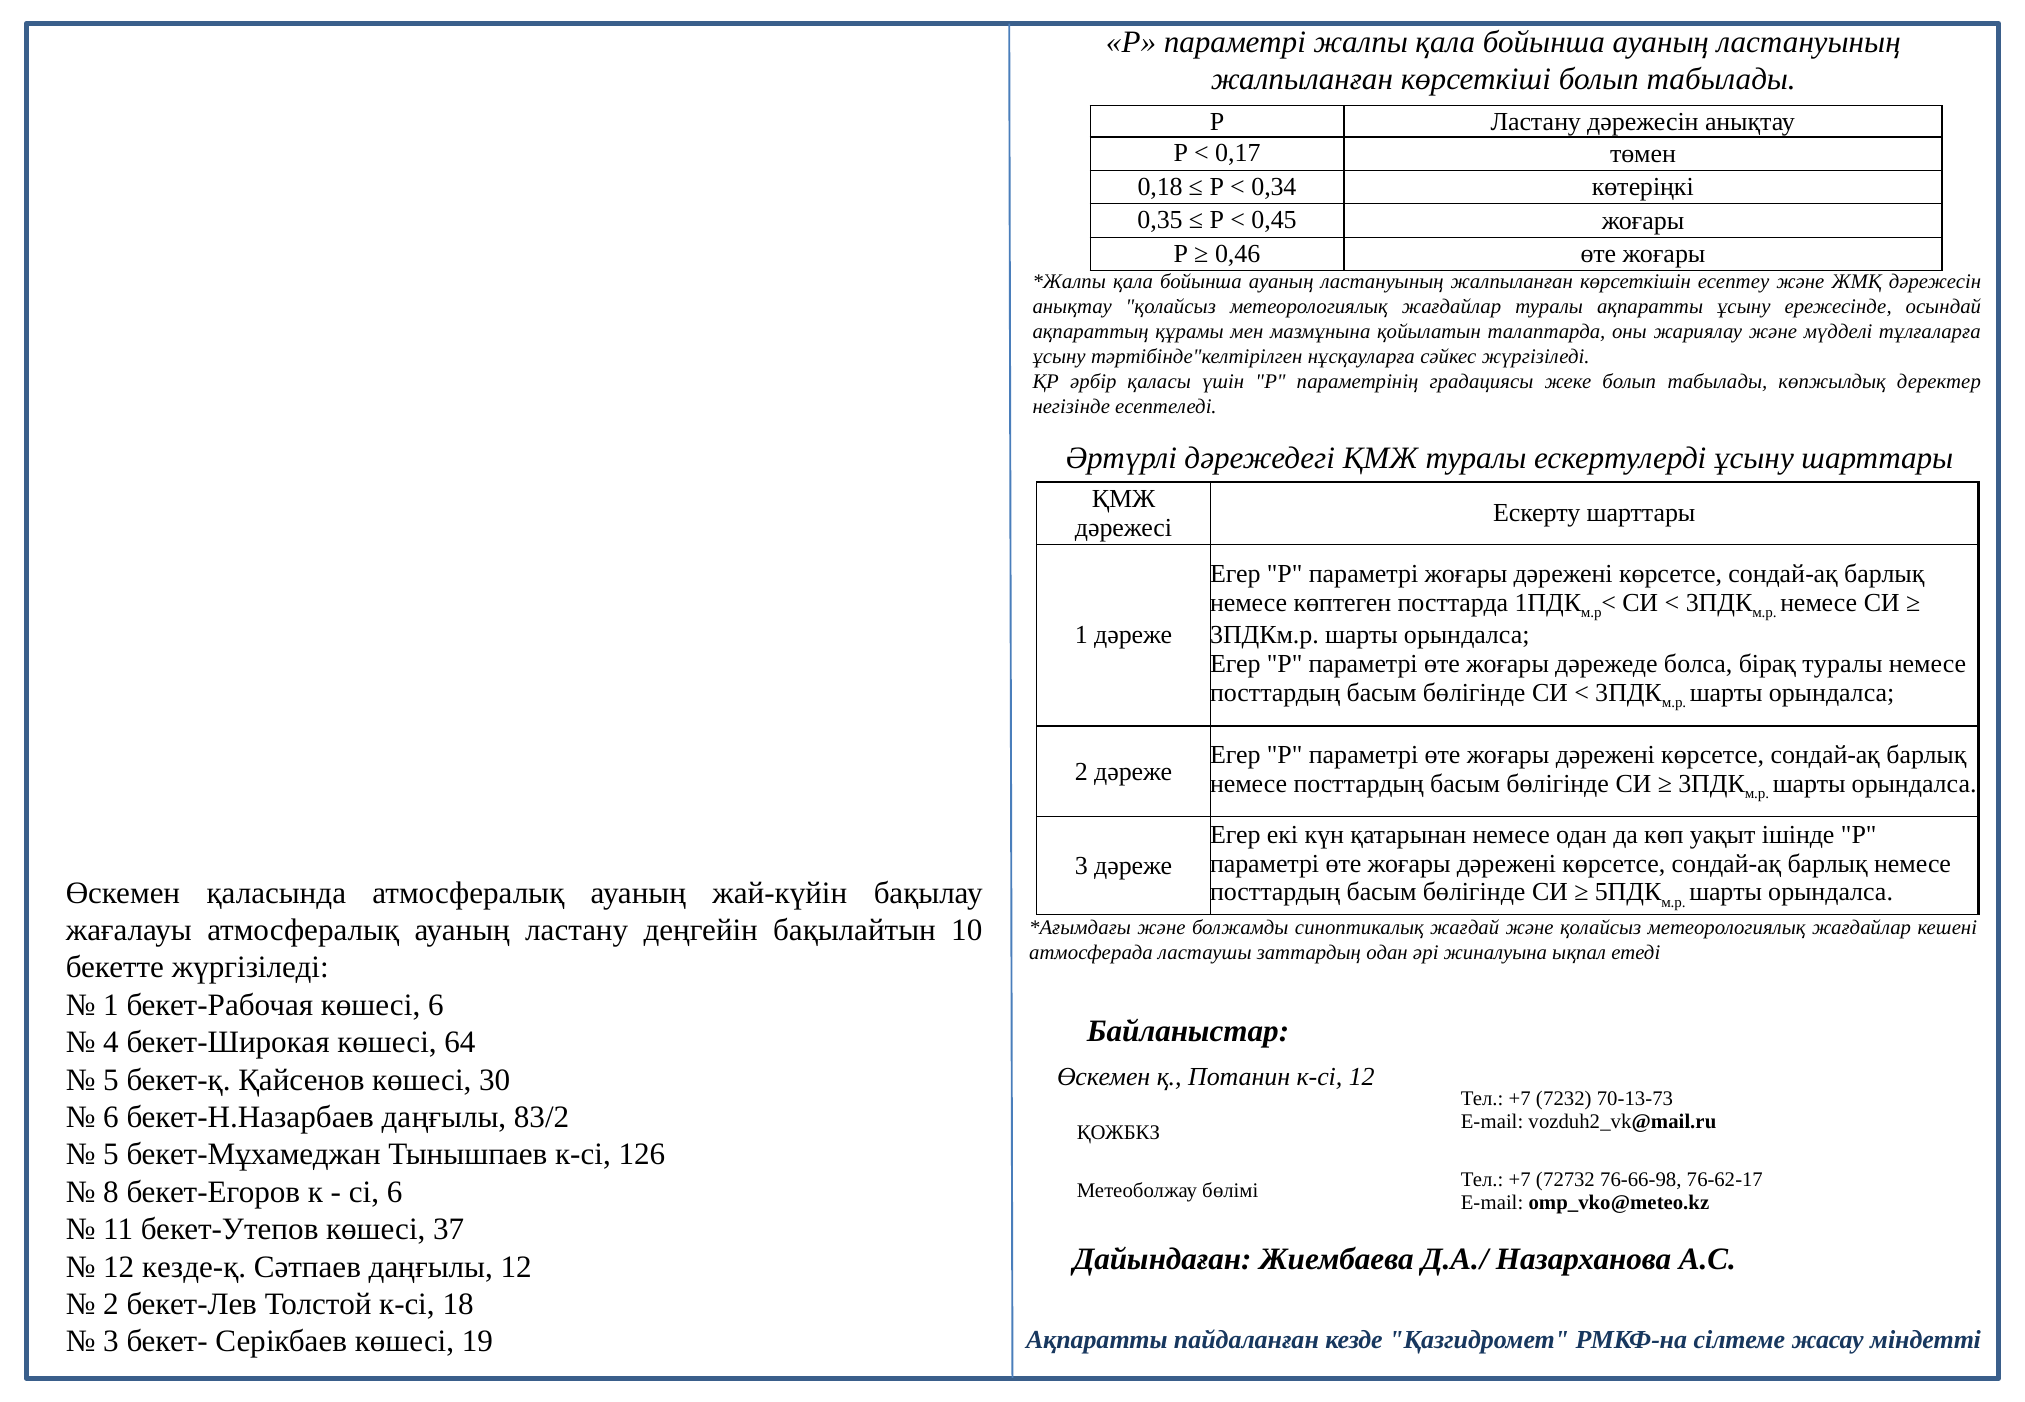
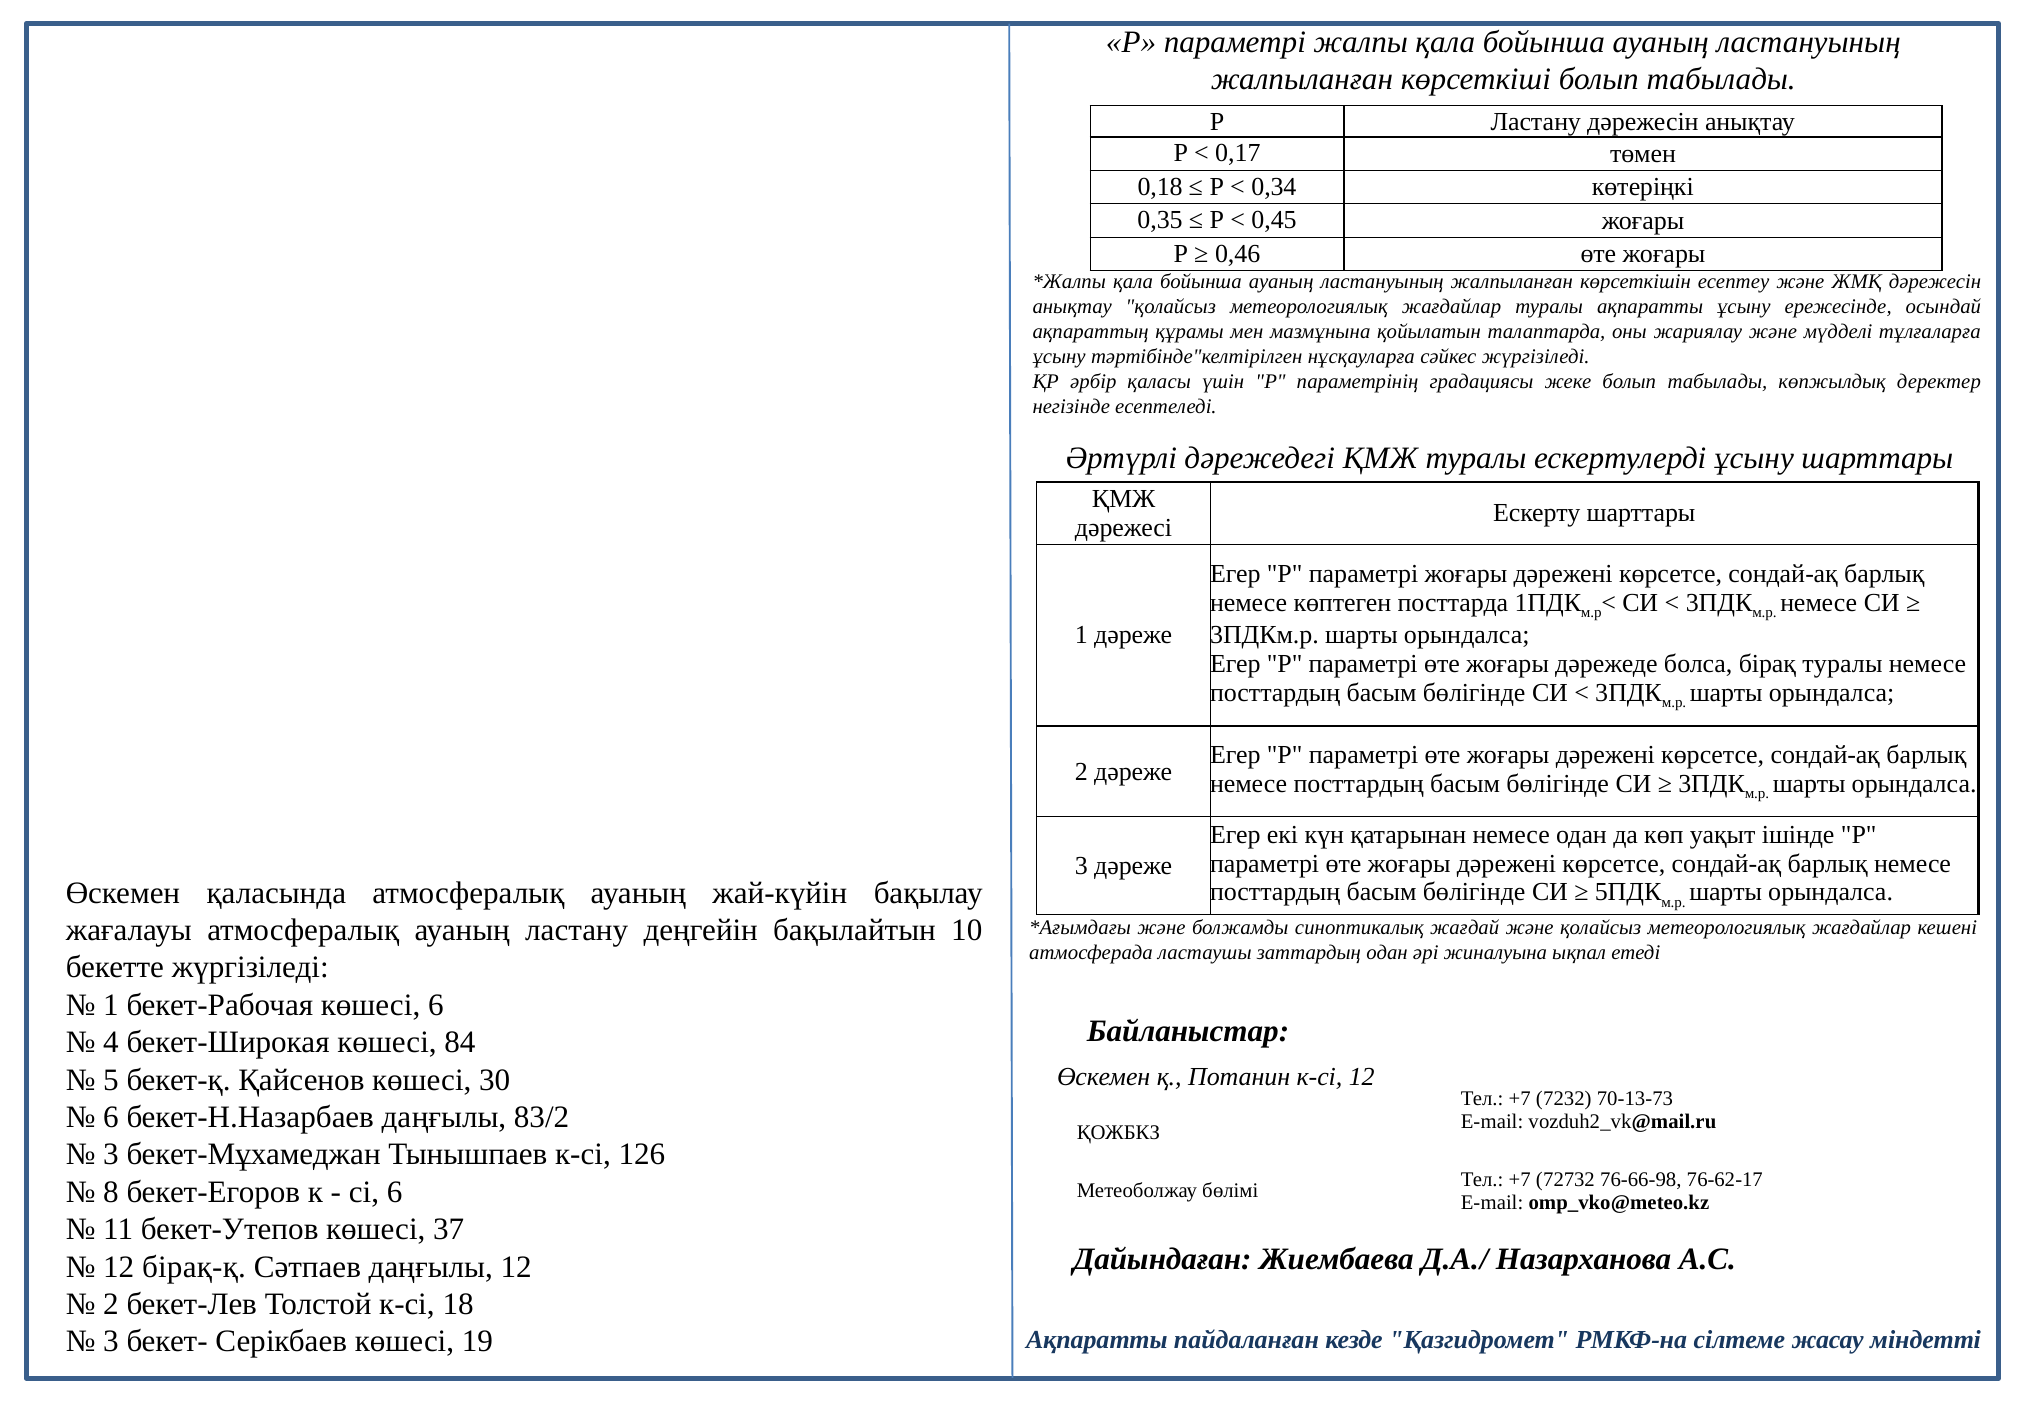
64: 64 -> 84
5 at (111, 1155): 5 -> 3
кезде-қ: кезде-қ -> бірақ-қ
